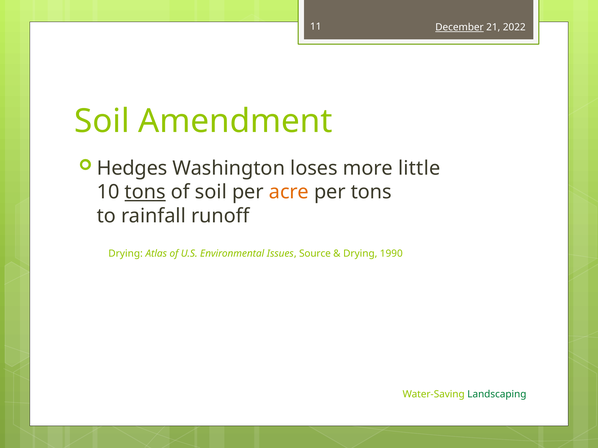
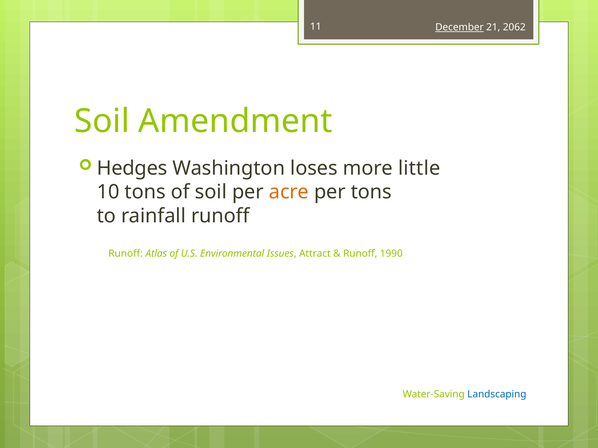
2022: 2022 -> 2062
tons at (145, 192) underline: present -> none
Drying at (126, 254): Drying -> Runoff
Source: Source -> Attract
Drying at (360, 254): Drying -> Runoff
Landscaping colour: green -> blue
